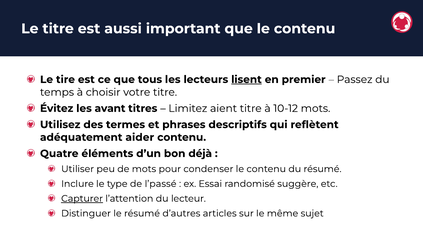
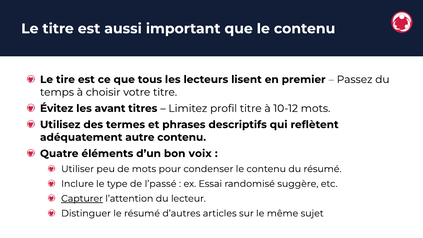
lisent underline: present -> none
aient: aient -> profil
aider: aider -> autre
déjà: déjà -> voix
